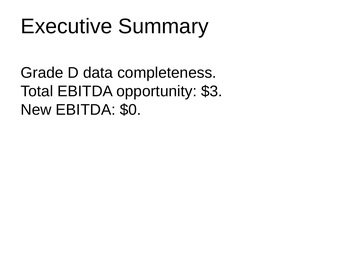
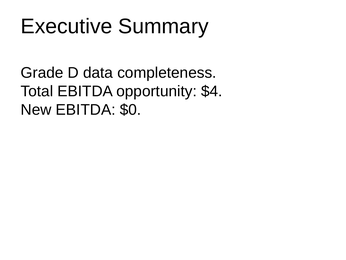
$3: $3 -> $4
